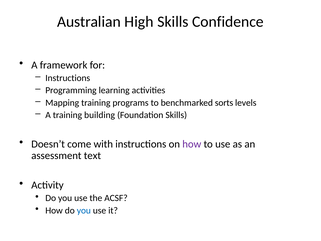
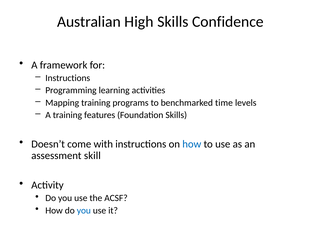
sorts: sorts -> time
building: building -> features
how at (192, 144) colour: purple -> blue
text: text -> skill
